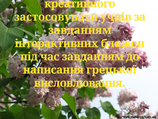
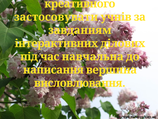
блажен: блажен -> ділових
час завданням: завданням -> навчальна
грецької: грецької -> вершина
